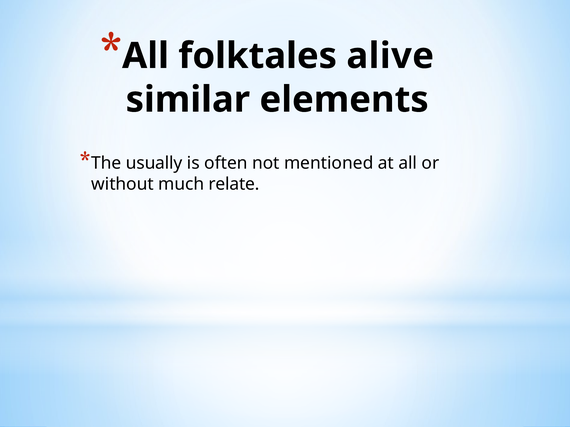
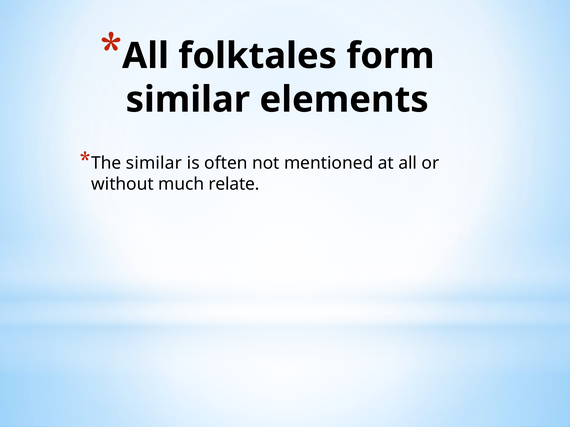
alive: alive -> form
The usually: usually -> similar
